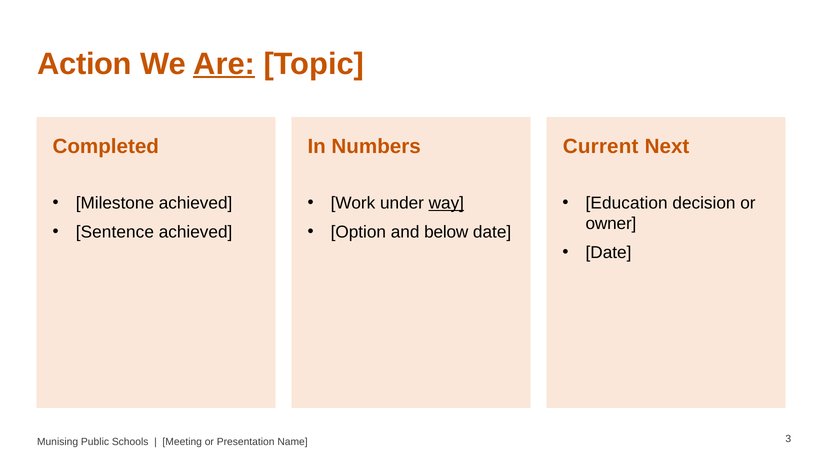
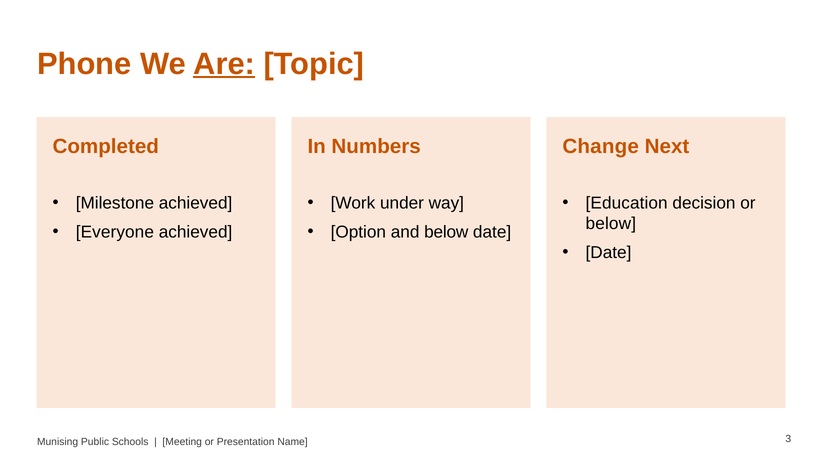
Action: Action -> Phone
Current: Current -> Change
way underline: present -> none
owner at (611, 224): owner -> below
Sentence: Sentence -> Everyone
